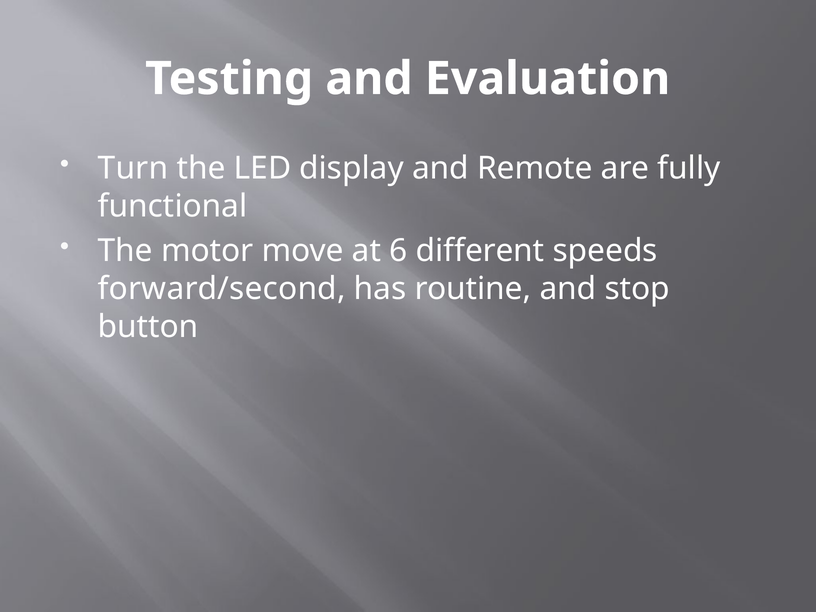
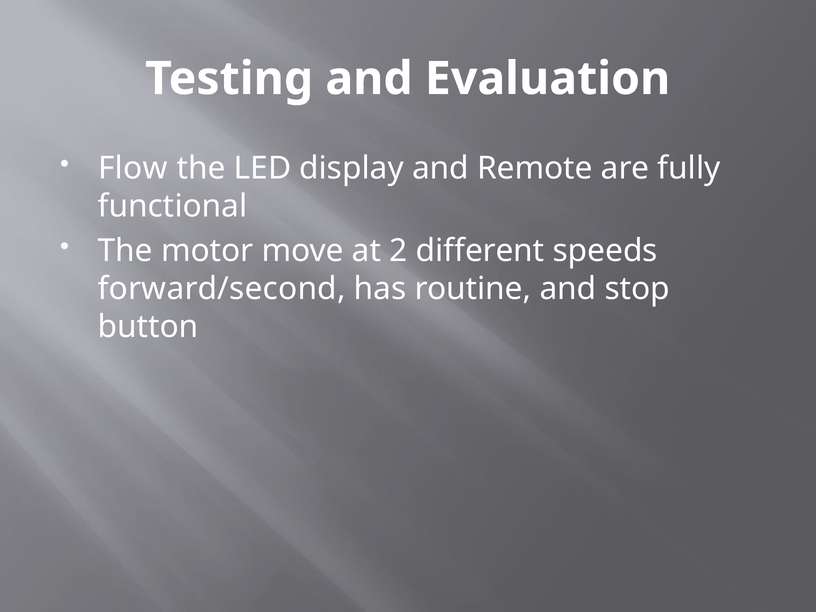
Turn: Turn -> Flow
6: 6 -> 2
